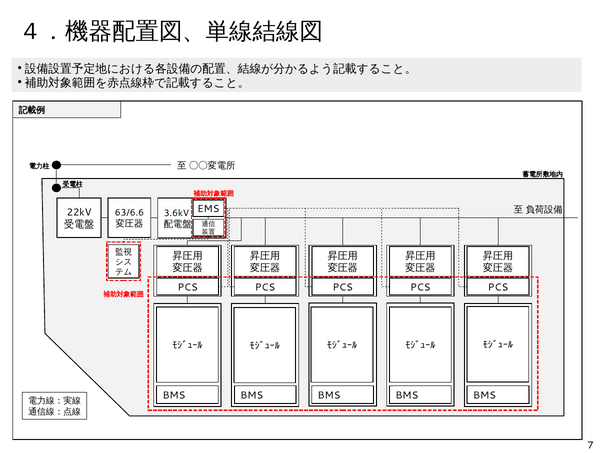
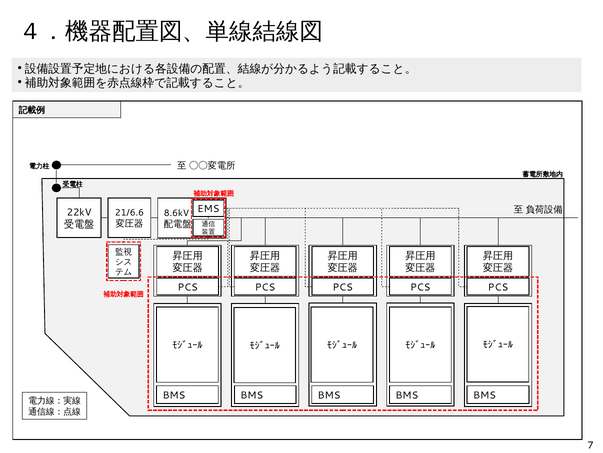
63/6.6: 63/6.6 -> 21/6.6
3.6kV: 3.6kV -> 8.6kV
